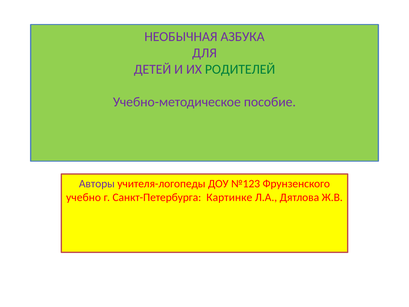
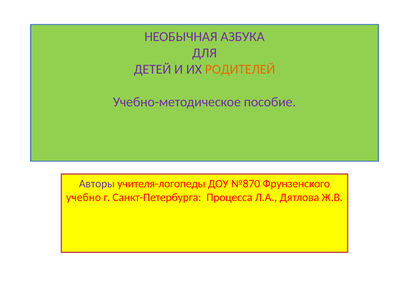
РОДИТЕЛЕЙ colour: green -> orange
№123: №123 -> №870
Картинке: Картинке -> Процесса
